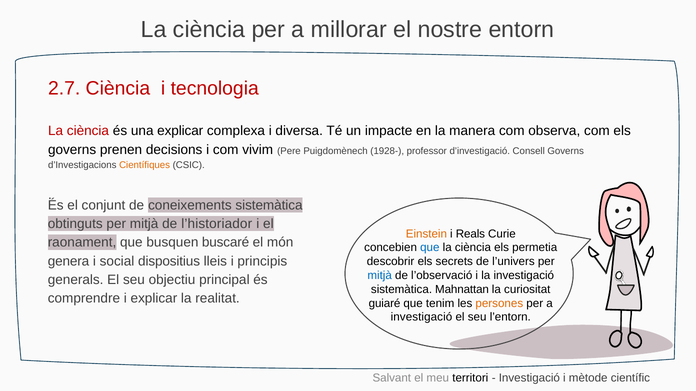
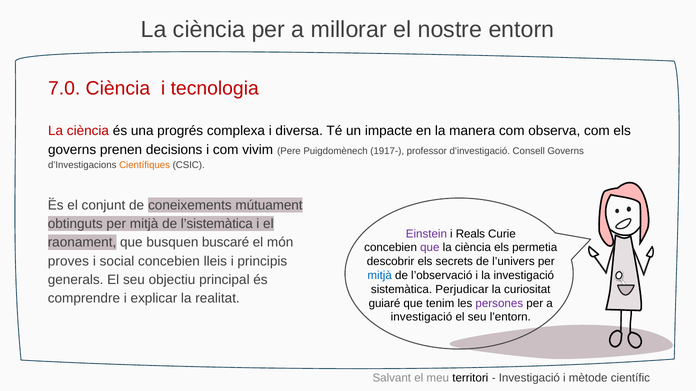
2.7: 2.7 -> 7.0
una explicar: explicar -> progrés
1928-: 1928- -> 1917-
coneixements sistemàtica: sistemàtica -> mútuament
l’historiador: l’historiador -> l’sistemàtica
Einstein colour: orange -> purple
que at (430, 248) colour: blue -> purple
genera: genera -> proves
social dispositius: dispositius -> concebien
Mahnattan: Mahnattan -> Perjudicar
persones colour: orange -> purple
